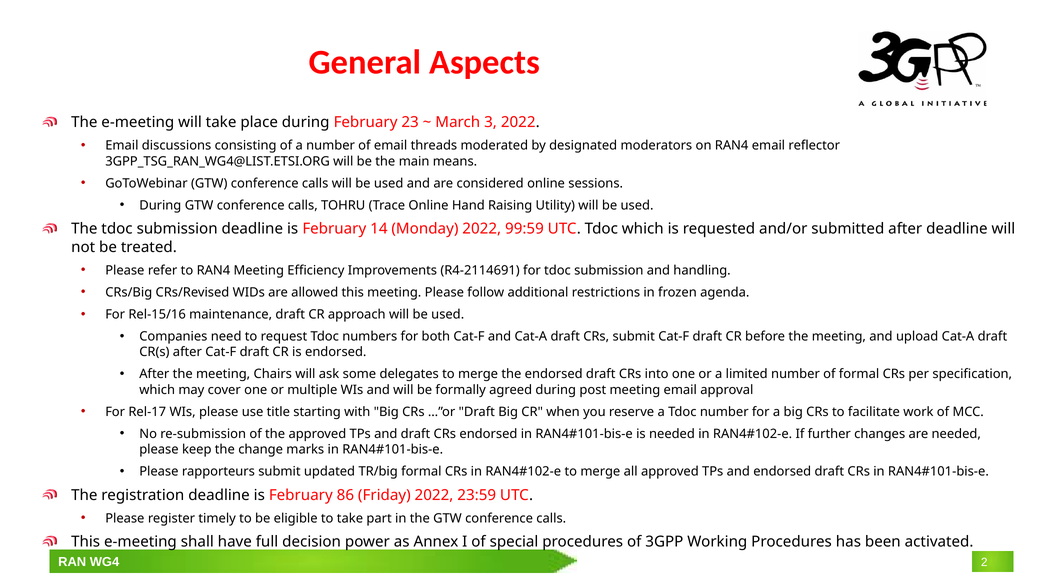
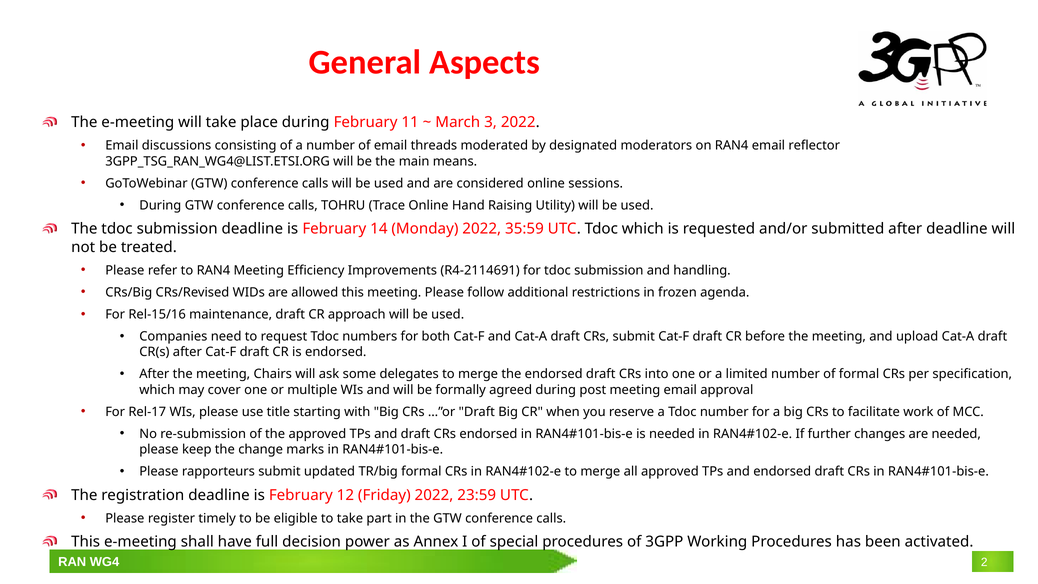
23: 23 -> 11
99:59: 99:59 -> 35:59
86: 86 -> 12
